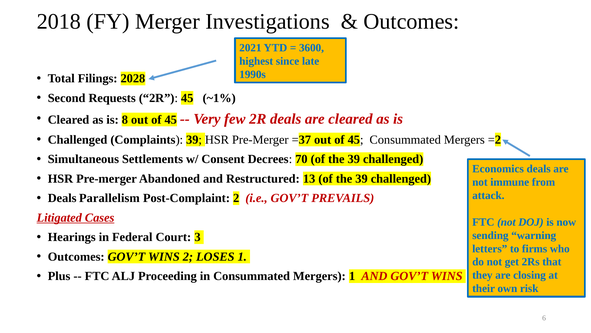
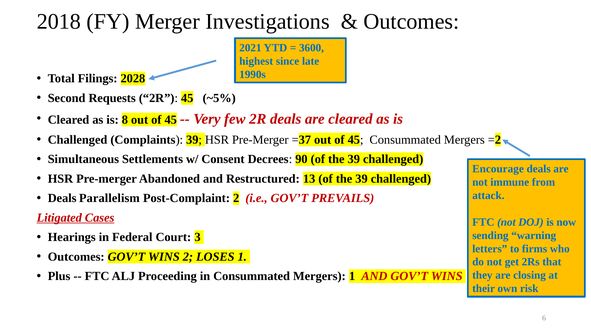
~1%: ~1% -> ~5%
70: 70 -> 90
Economics: Economics -> Encourage
